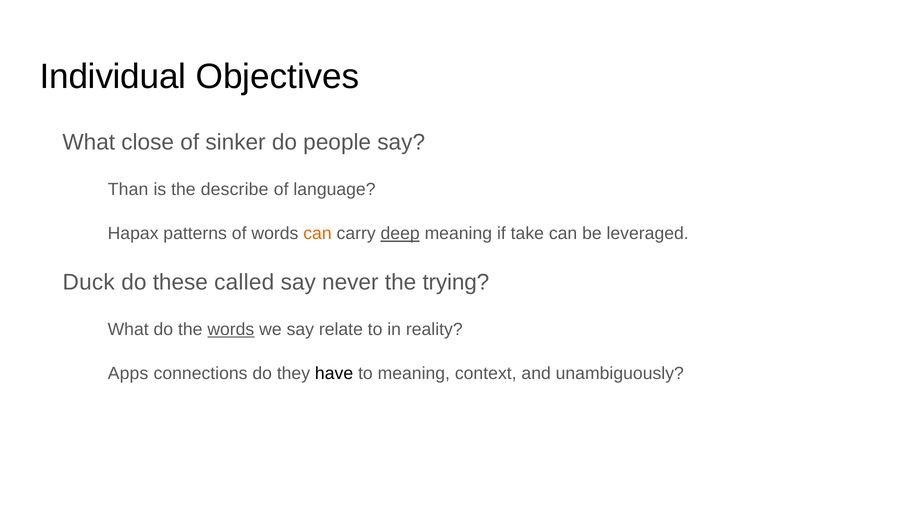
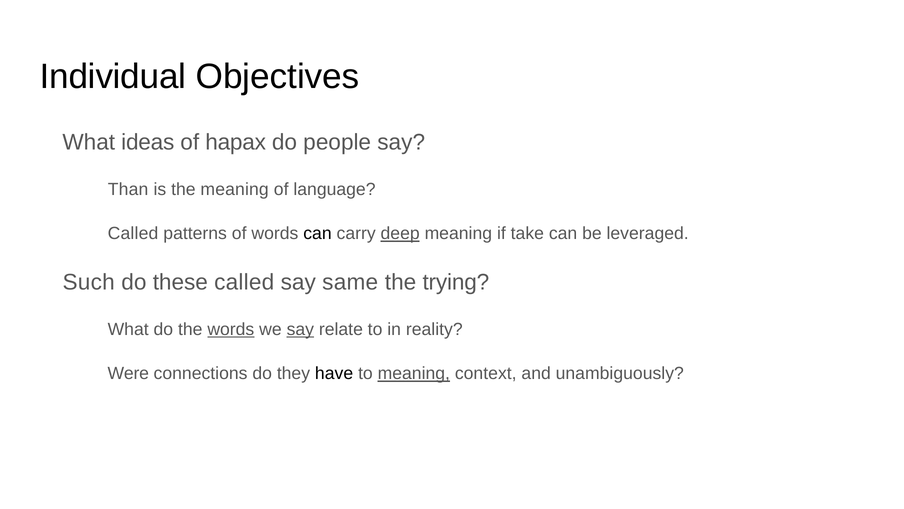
close: close -> ideas
sinker: sinker -> hapax
the describe: describe -> meaning
Hapax at (133, 233): Hapax -> Called
can at (317, 233) colour: orange -> black
Duck: Duck -> Such
never: never -> same
say at (300, 329) underline: none -> present
Apps: Apps -> Were
meaning at (414, 373) underline: none -> present
